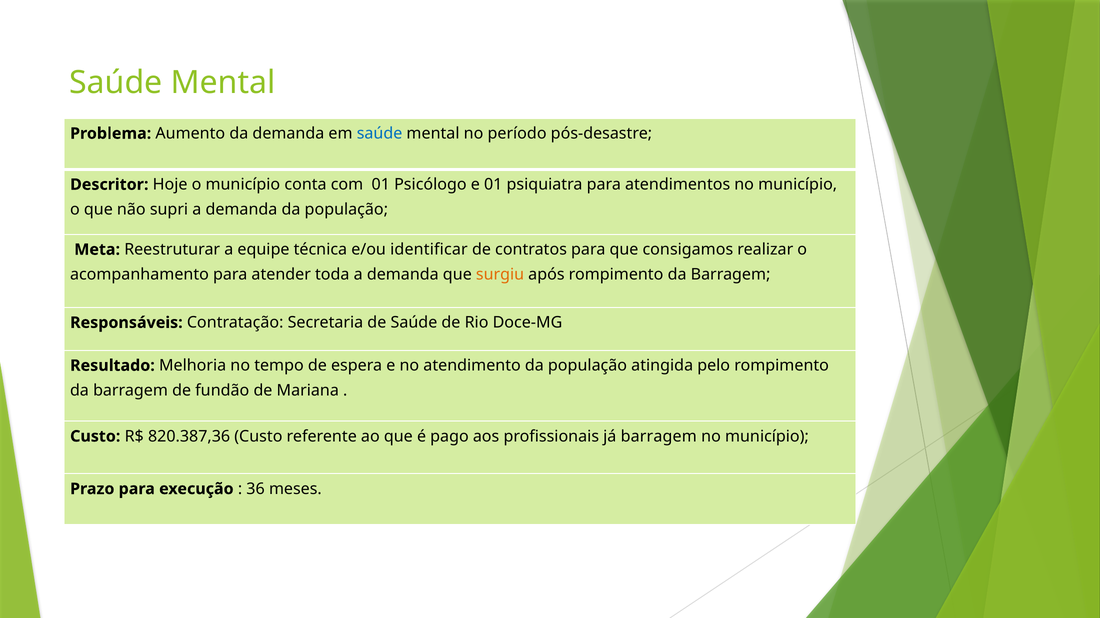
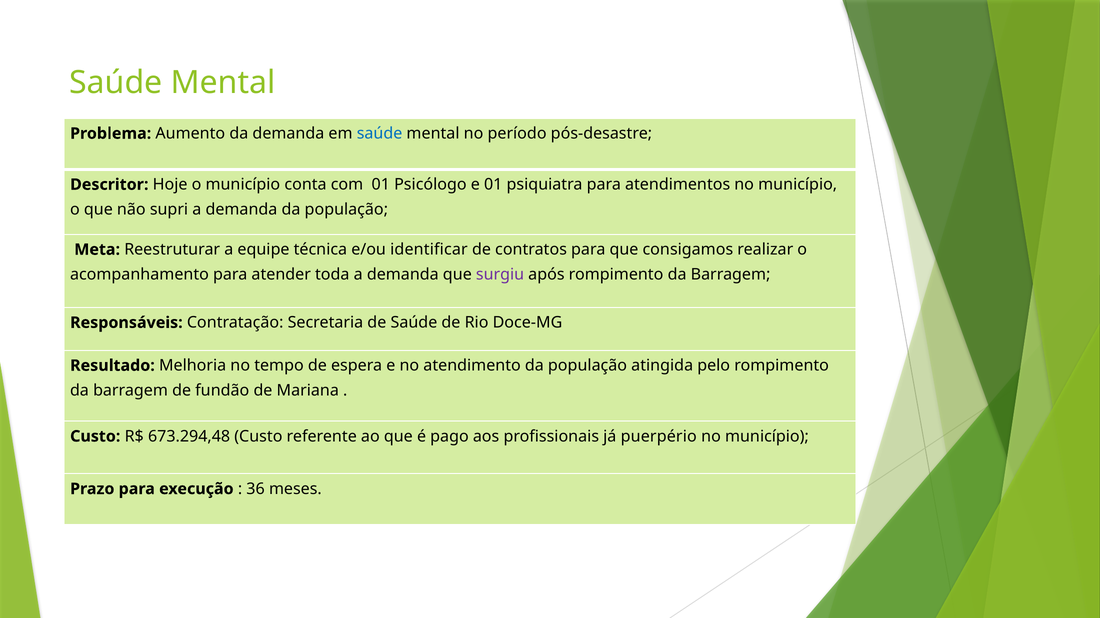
surgiu colour: orange -> purple
820.387,36: 820.387,36 -> 673.294,48
já barragem: barragem -> puerpério
